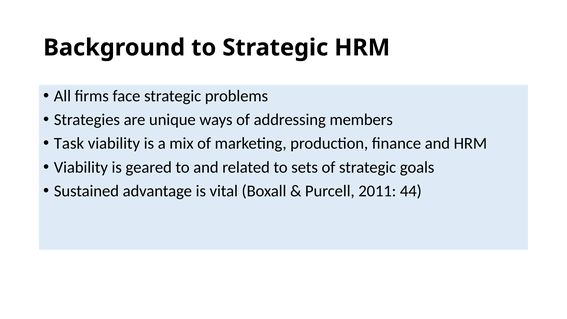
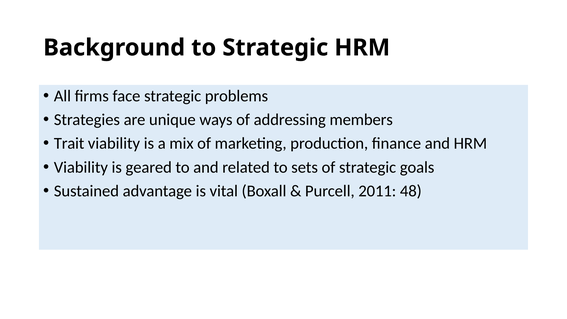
Task: Task -> Trait
44: 44 -> 48
